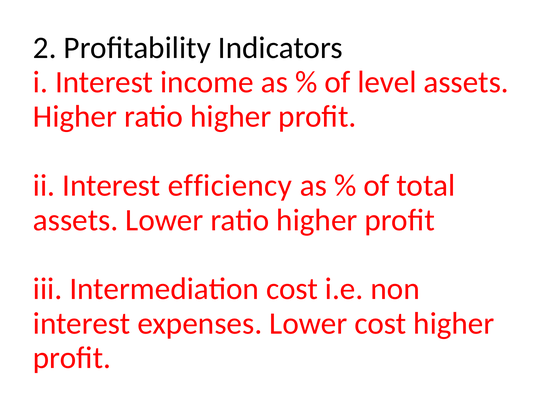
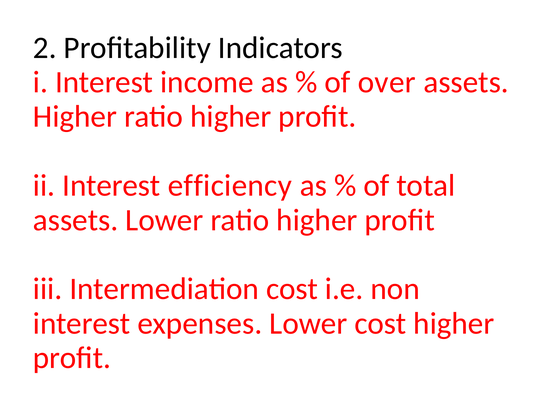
level: level -> over
